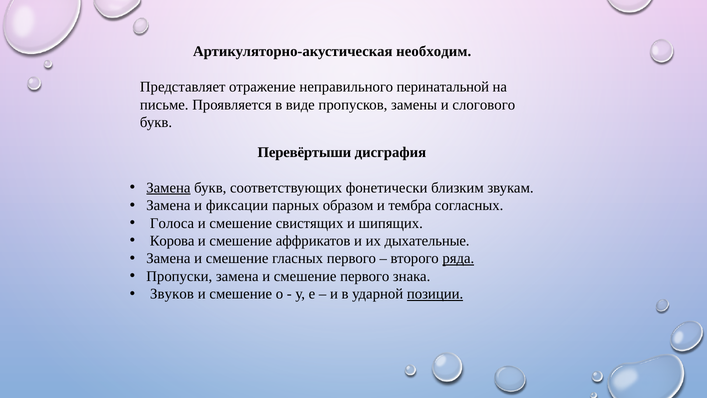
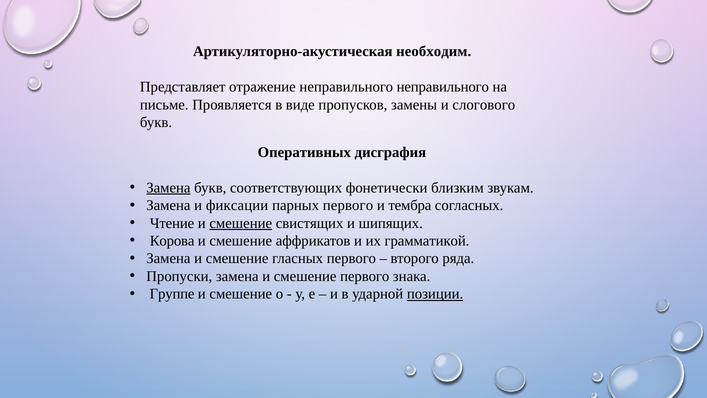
неправильного перинатальной: перинатальной -> неправильного
Перевёртыши: Перевёртыши -> Оперативных
парных образом: образом -> первого
Голоса: Голоса -> Чтение
смешение at (241, 223) underline: none -> present
дыхательные: дыхательные -> грамматикой
ряда underline: present -> none
Звуков: Звуков -> Группе
